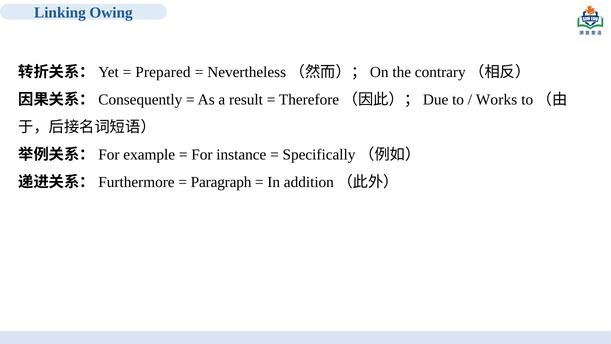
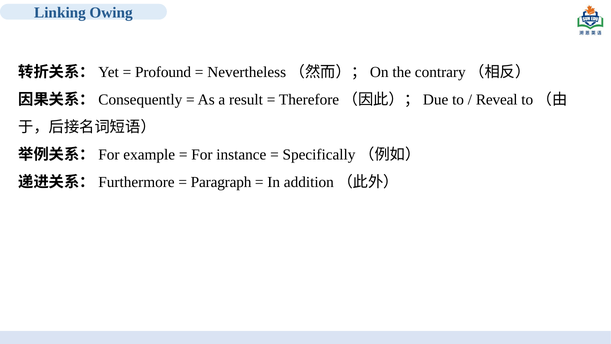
Prepared: Prepared -> Profound
Works: Works -> Reveal
